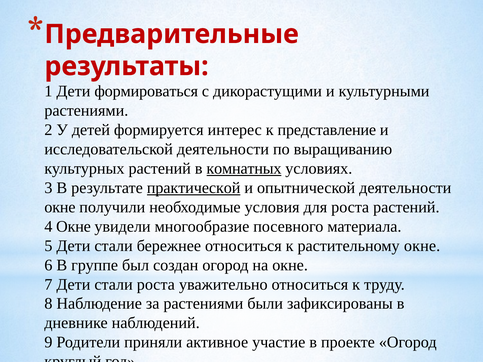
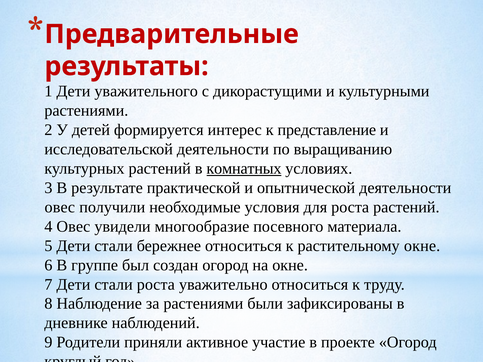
формироваться: формироваться -> уважительного
практической underline: present -> none
окне at (60, 207): окне -> овес
4 Окне: Окне -> Овес
